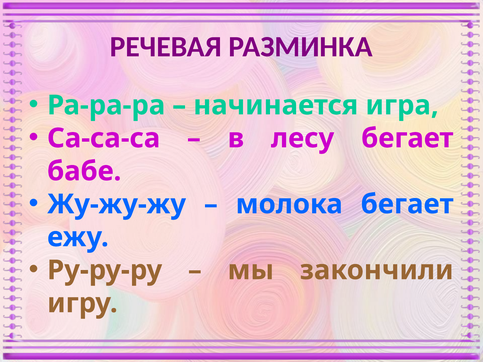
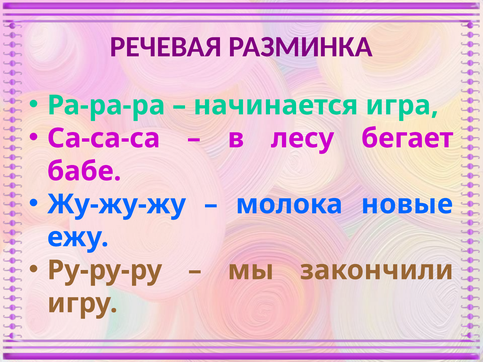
молока бегает: бегает -> новые
